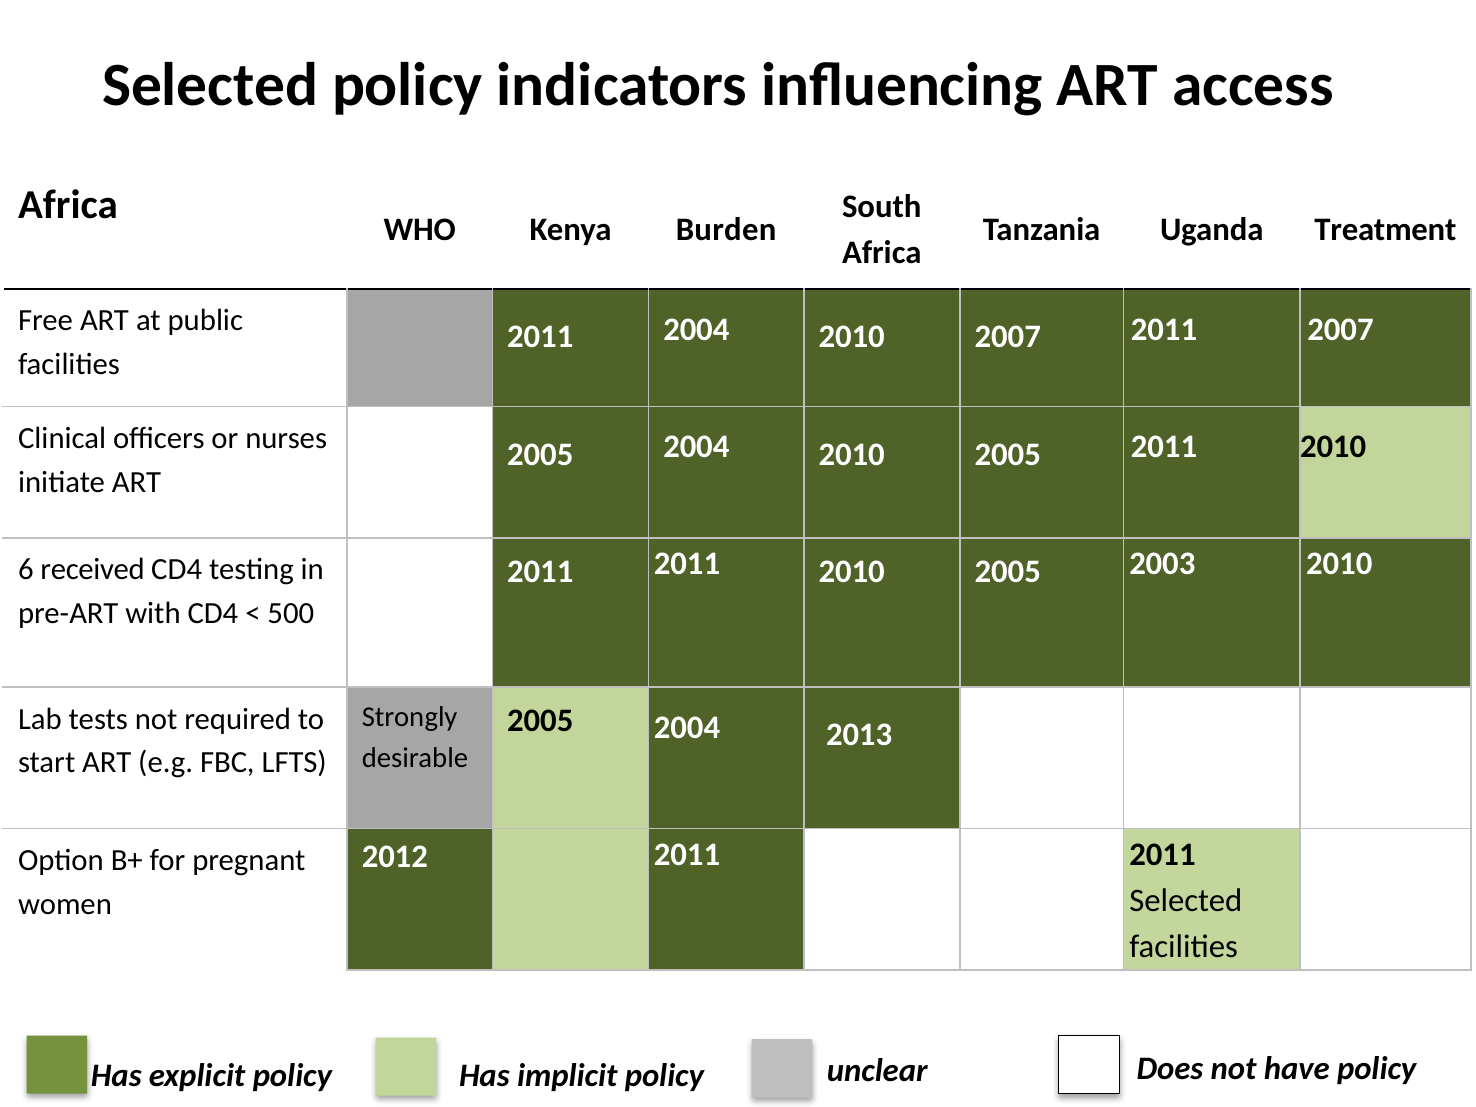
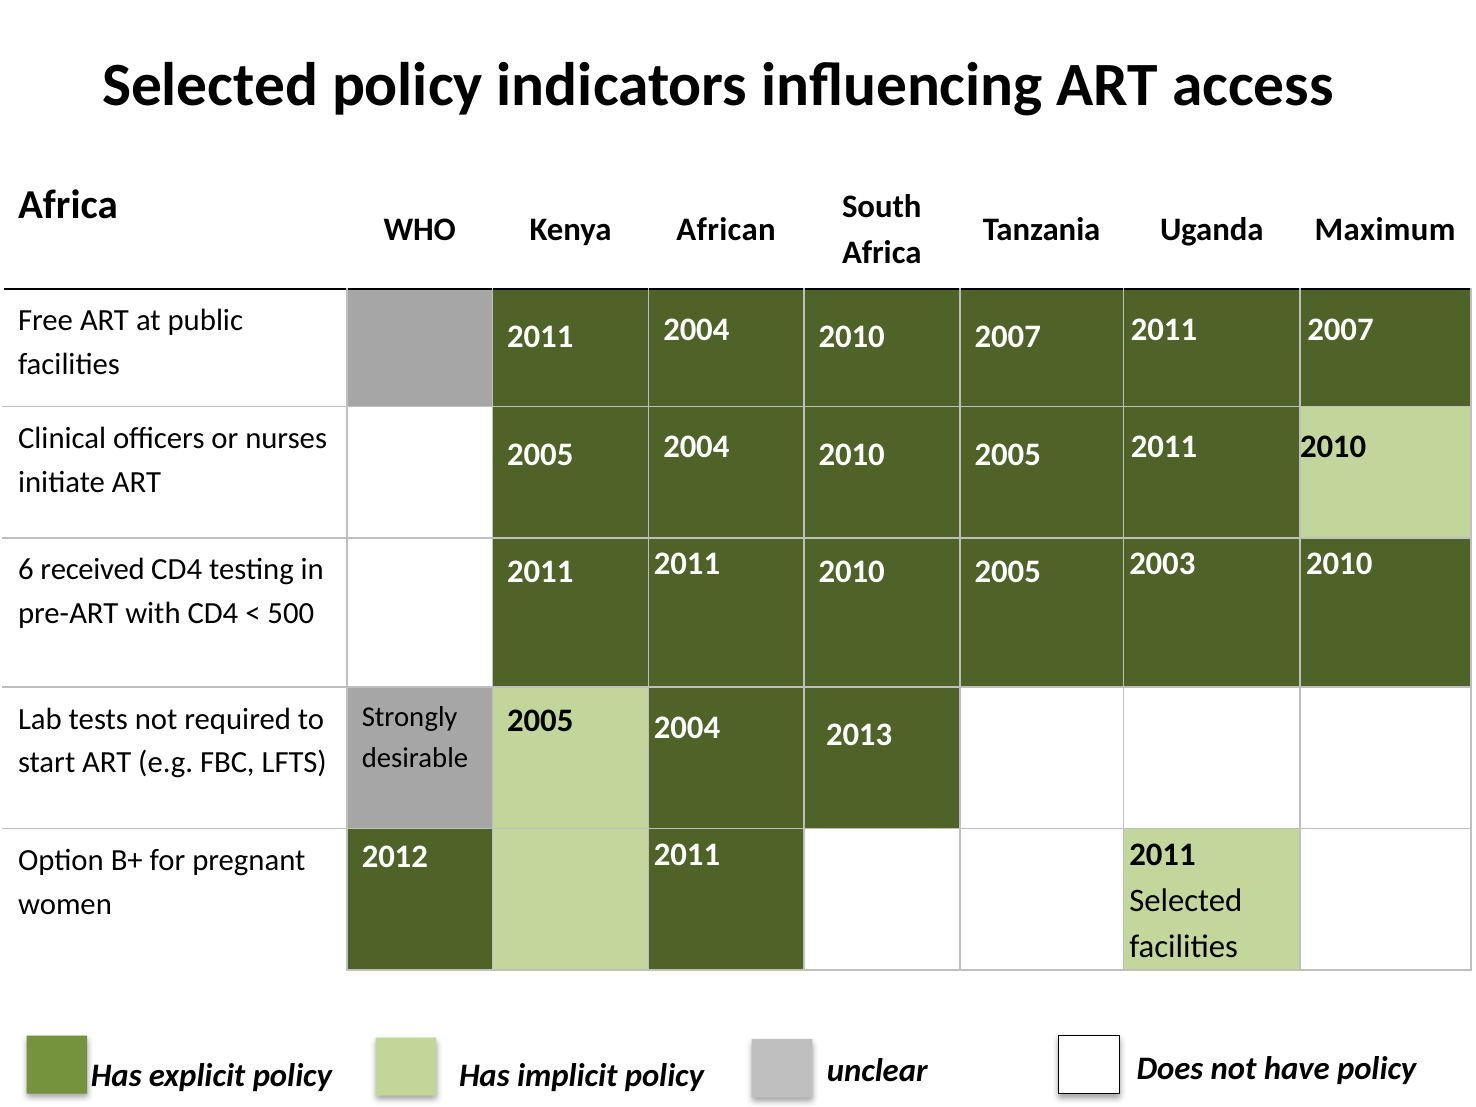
Burden: Burden -> African
Treatment: Treatment -> Maximum
